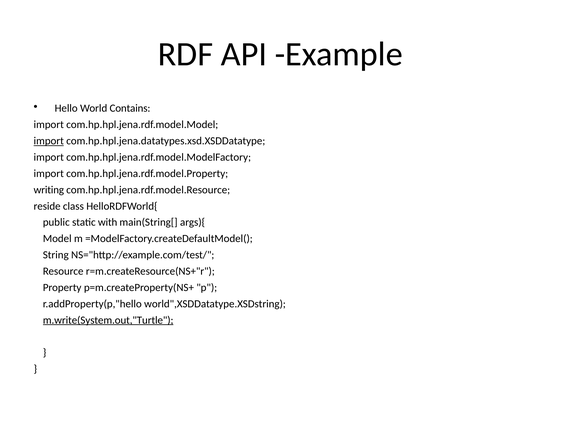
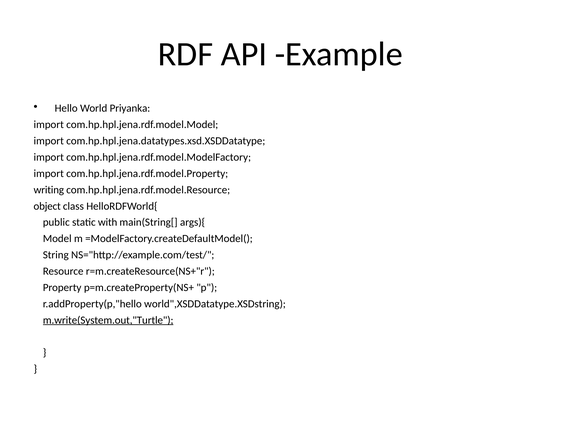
Contains: Contains -> Priyanka
import at (49, 141) underline: present -> none
reside: reside -> object
